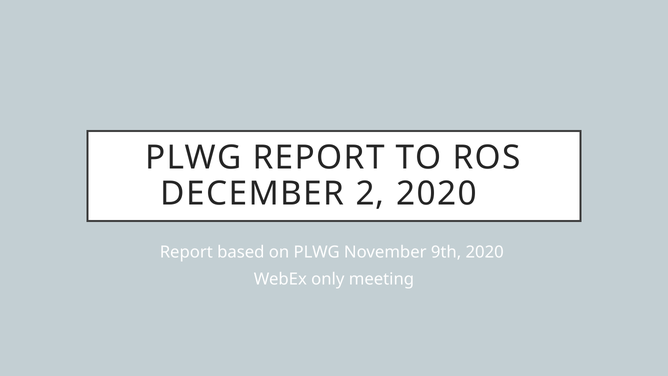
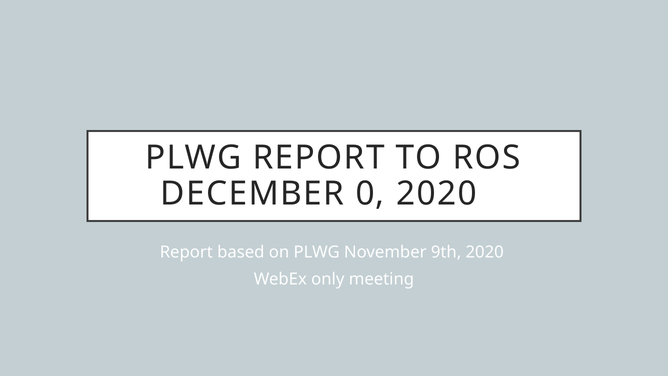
2: 2 -> 0
